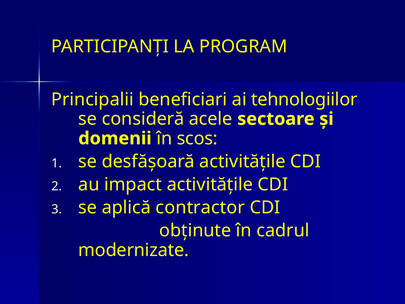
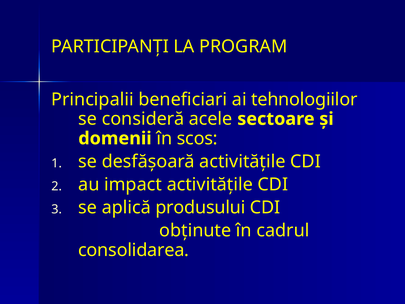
contractor: contractor -> produsului
modernizate: modernizate -> consolidarea
